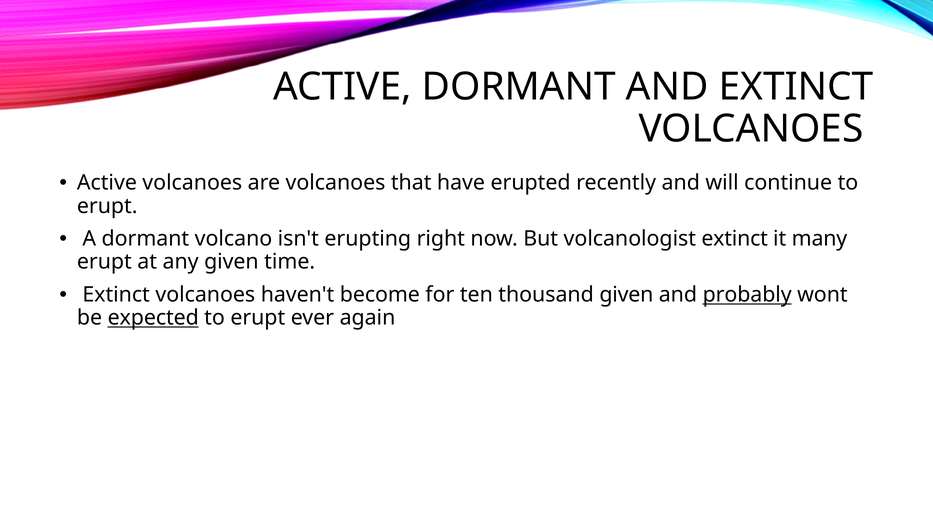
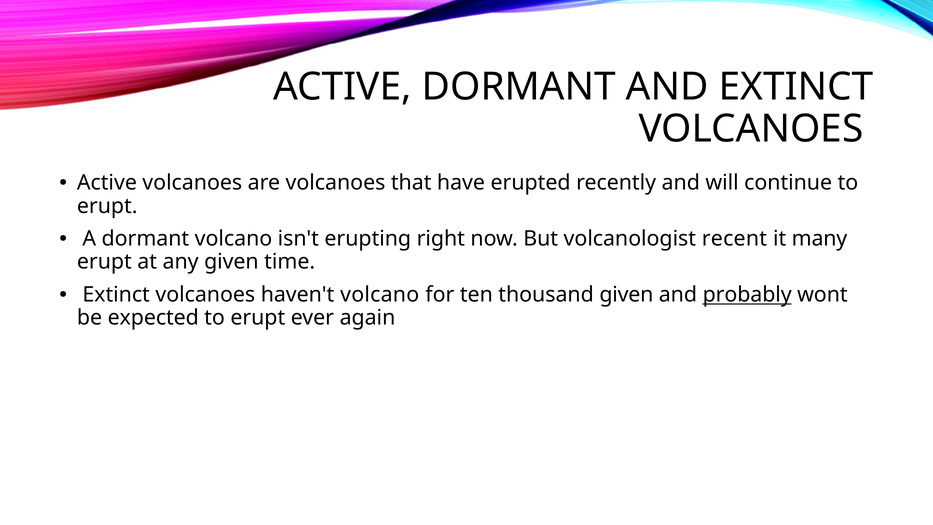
volcanologist extinct: extinct -> recent
haven't become: become -> volcano
expected underline: present -> none
